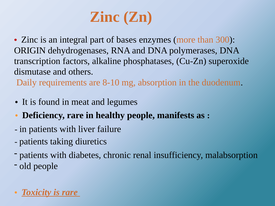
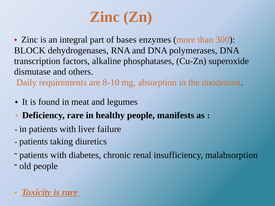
ORIGIN: ORIGIN -> BLOCK
